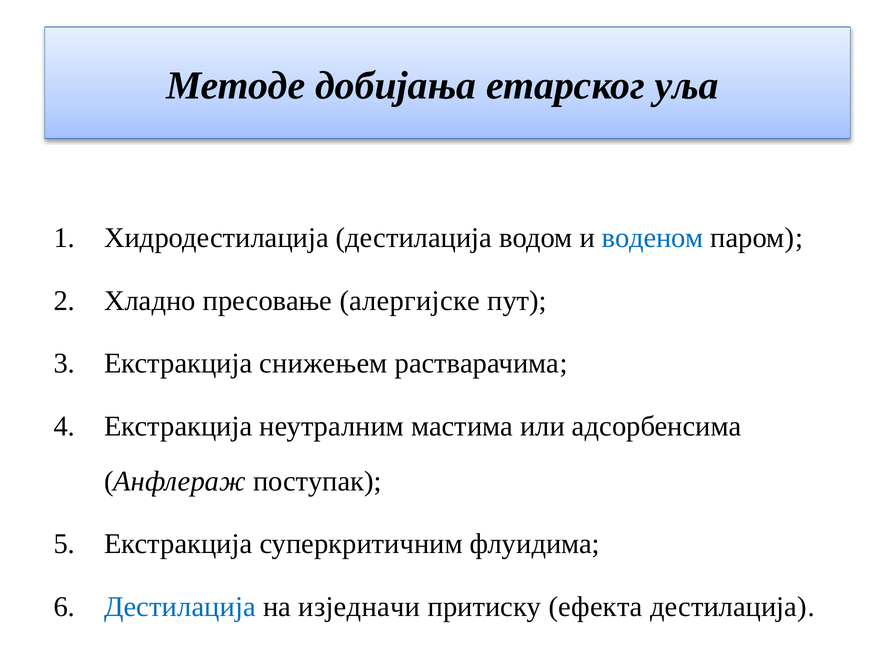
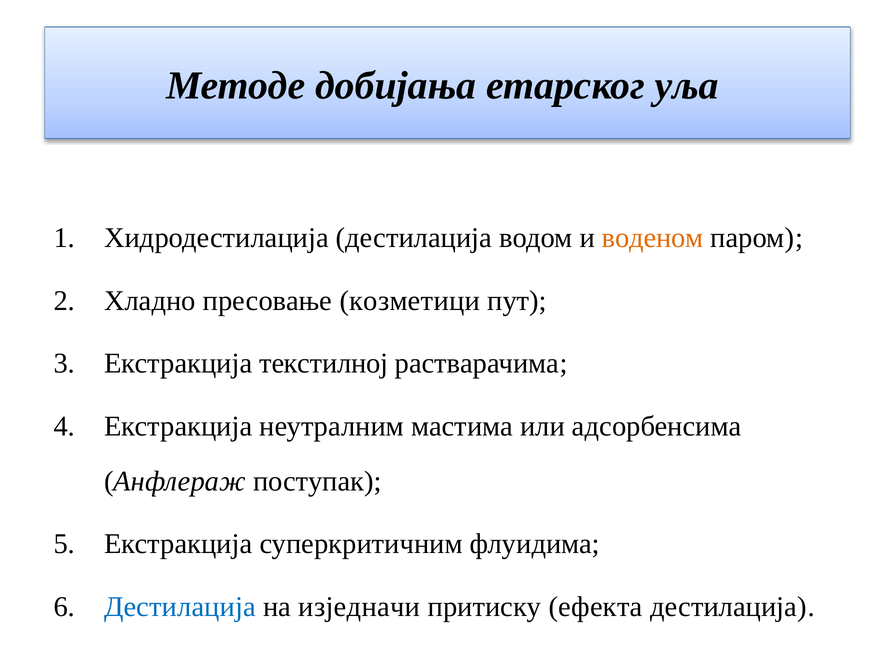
воденом colour: blue -> orange
алергијске: алергијске -> козметици
снижењем: снижењем -> текстилној
